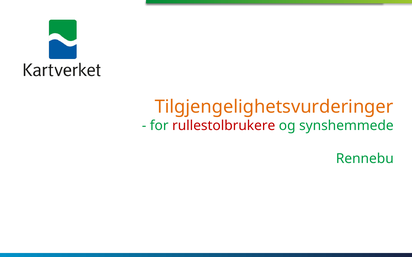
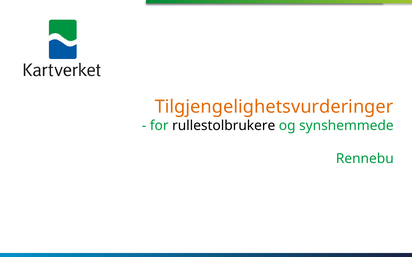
rullestolbrukere colour: red -> black
